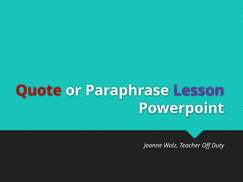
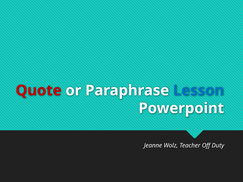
Lesson colour: purple -> blue
